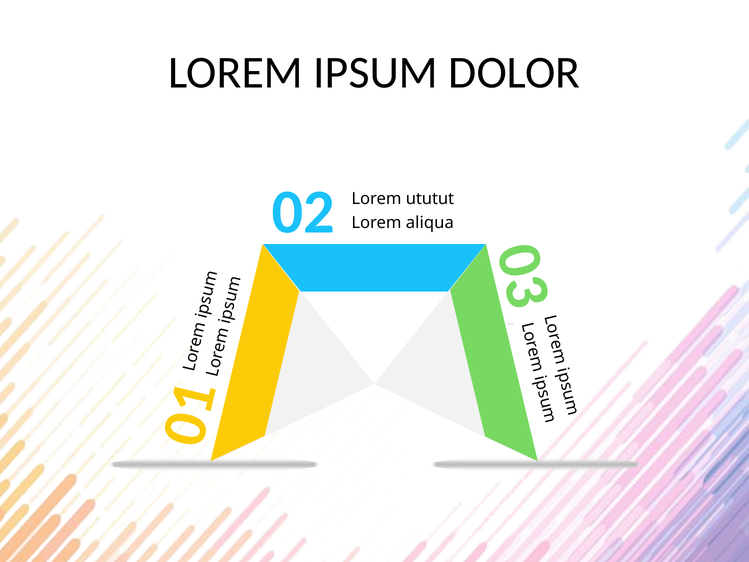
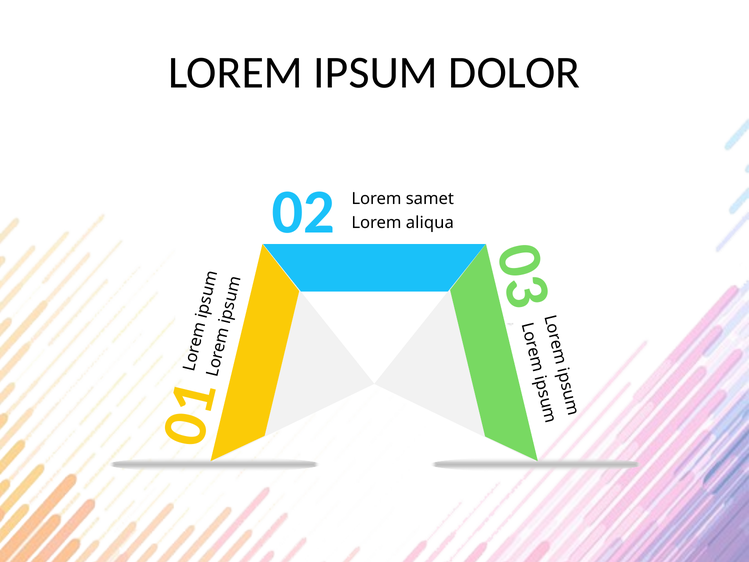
ututut: ututut -> samet
